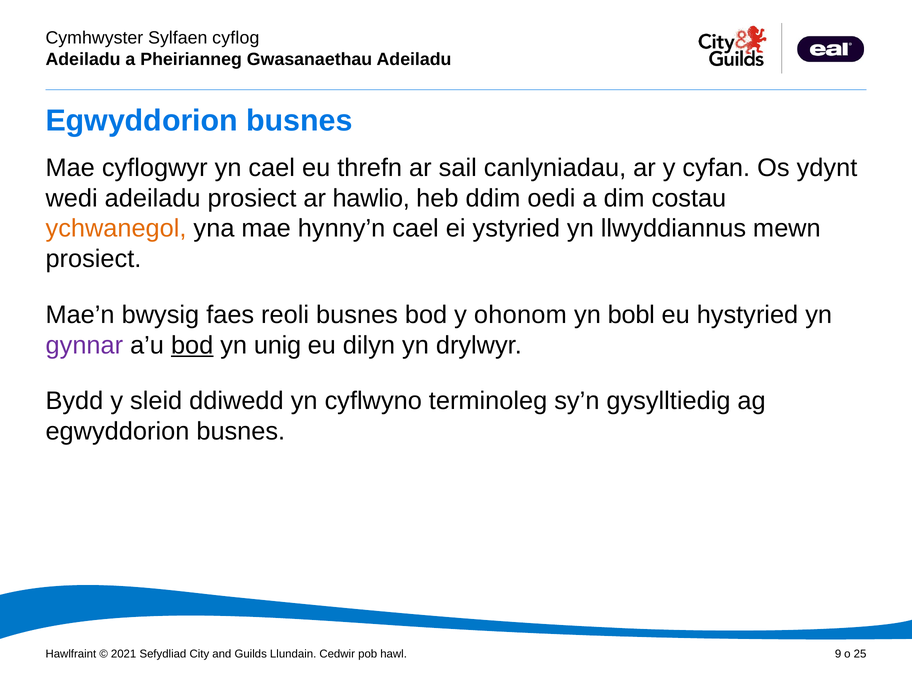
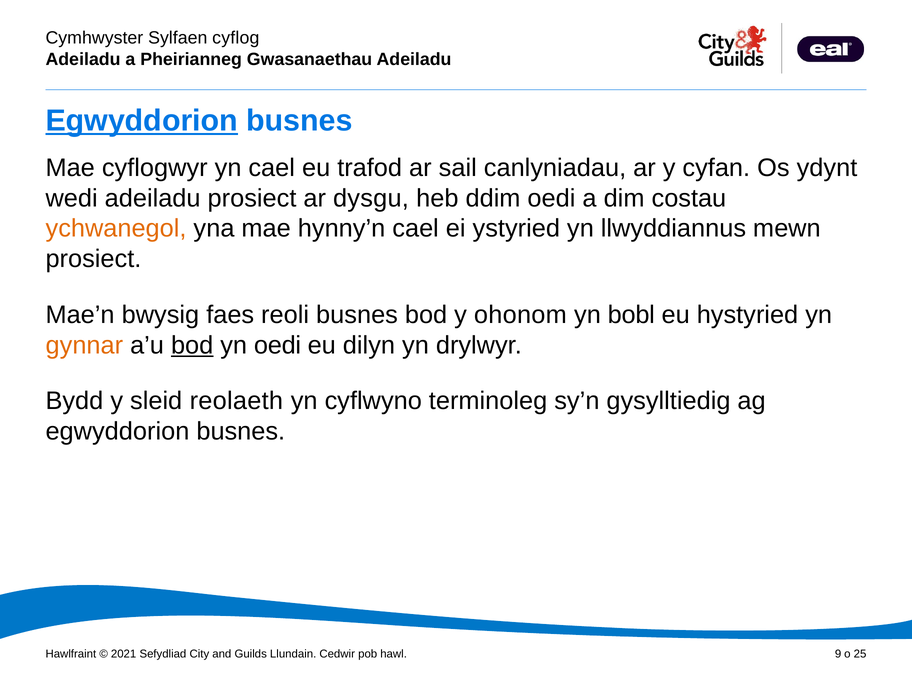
Egwyddorion at (142, 121) underline: none -> present
threfn: threfn -> trafod
hawlio: hawlio -> dysgu
gynnar colour: purple -> orange
yn unig: unig -> oedi
ddiwedd: ddiwedd -> reolaeth
